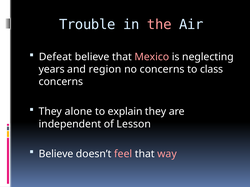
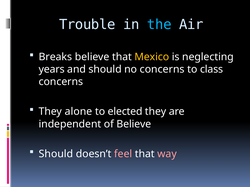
the colour: pink -> light blue
Defeat: Defeat -> Breaks
Mexico colour: pink -> yellow
and region: region -> should
explain: explain -> elected
of Lesson: Lesson -> Believe
Believe at (56, 154): Believe -> Should
